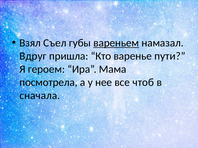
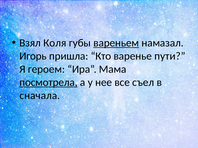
Съел: Съел -> Коля
Вдруг: Вдруг -> Игорь
посмотрела underline: none -> present
чтоб: чтоб -> съел
